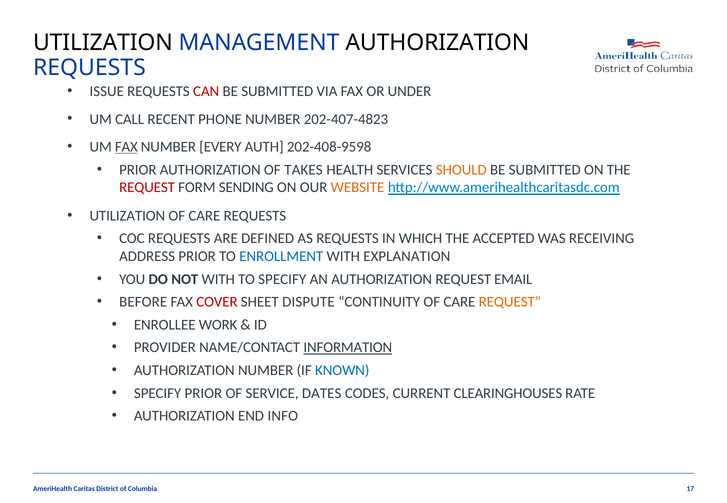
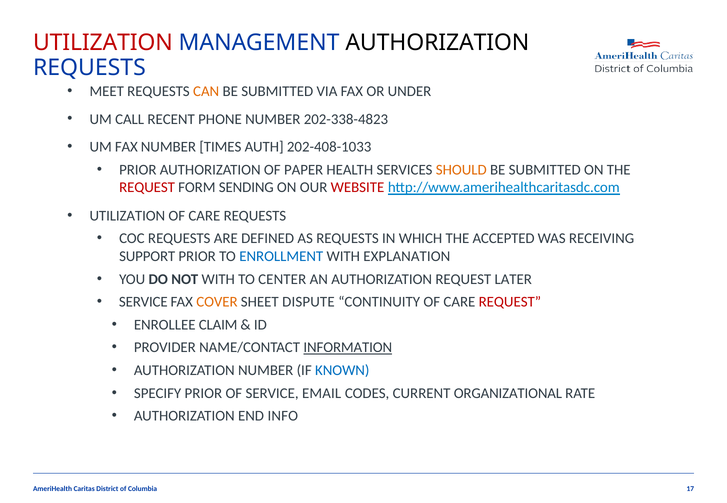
UTILIZATION at (103, 43) colour: black -> red
ISSUE: ISSUE -> MEET
CAN colour: red -> orange
202-407-4823: 202-407-4823 -> 202-338-4823
FAX at (126, 147) underline: present -> none
EVERY: EVERY -> TIMES
202-408-9598: 202-408-9598 -> 202-408-1033
TAKES: TAKES -> PAPER
WEBSITE colour: orange -> red
ADDRESS: ADDRESS -> SUPPORT
TO SPECIFY: SPECIFY -> CENTER
EMAIL: EMAIL -> LATER
BEFORE at (143, 302): BEFORE -> SERVICE
COVER colour: red -> orange
REQUEST at (510, 302) colour: orange -> red
WORK: WORK -> CLAIM
DATES: DATES -> EMAIL
CLEARINGHOUSES: CLEARINGHOUSES -> ORGANIZATIONAL
